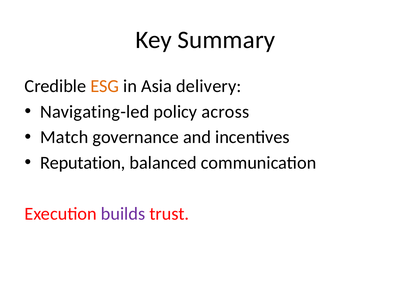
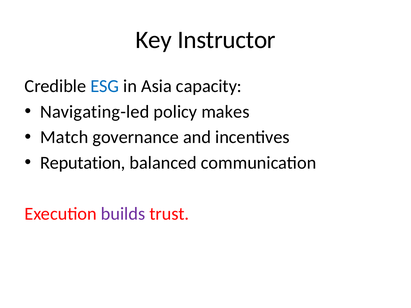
Summary: Summary -> Instructor
ESG colour: orange -> blue
delivery: delivery -> capacity
across: across -> makes
